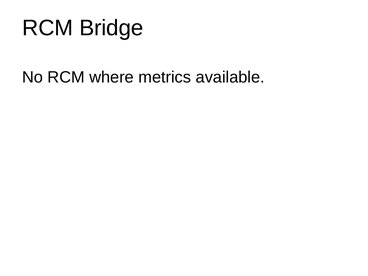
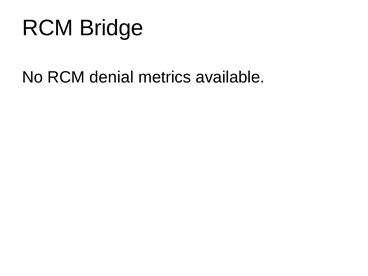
where: where -> denial
